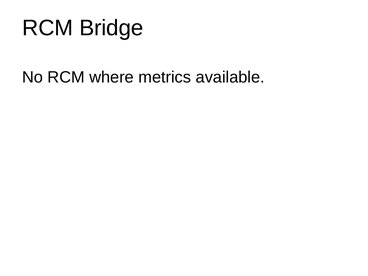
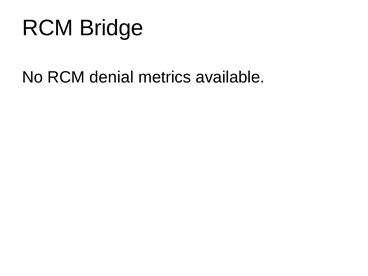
where: where -> denial
